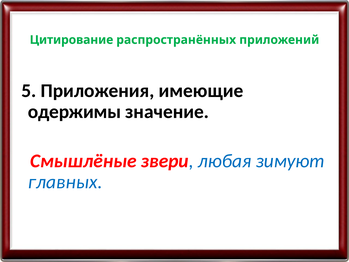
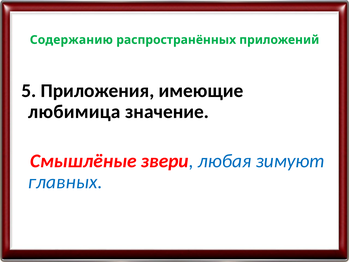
Цитирование: Цитирование -> Содержанию
одержимы: одержимы -> любимица
